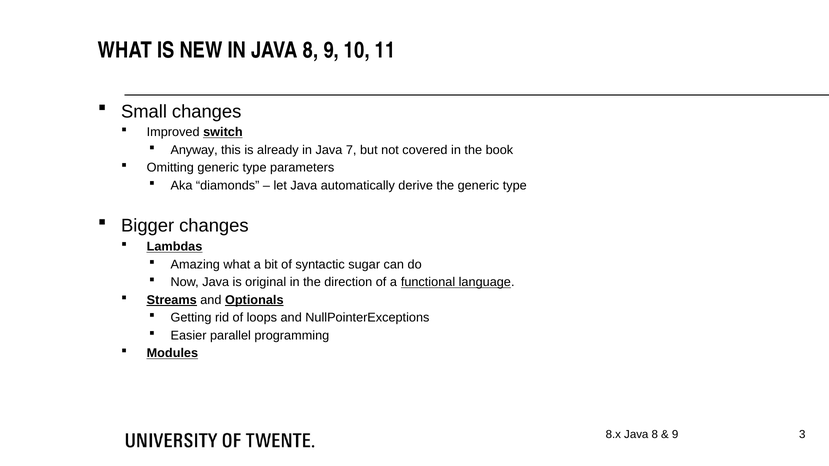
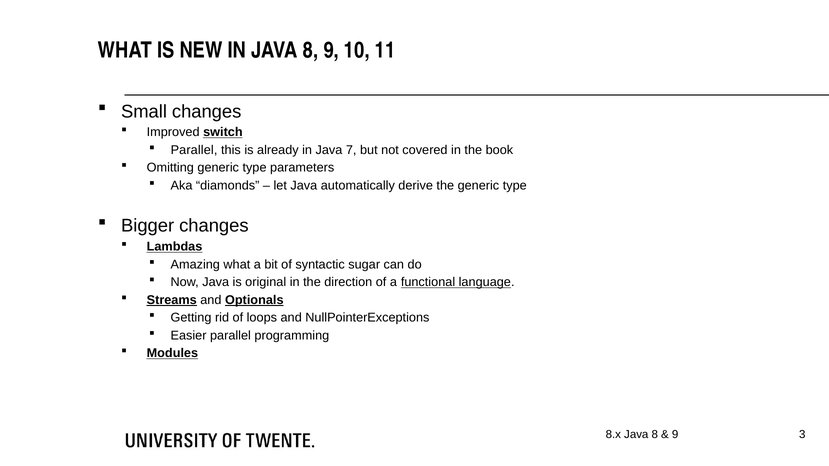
Anyway at (194, 150): Anyway -> Parallel
